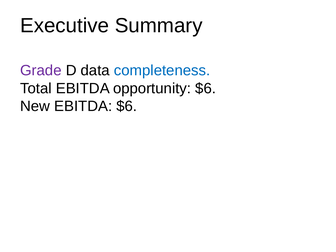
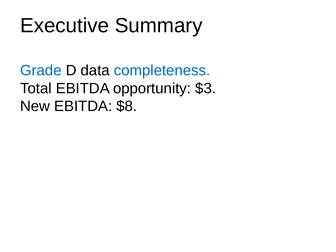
Grade colour: purple -> blue
opportunity $6: $6 -> $3
EBITDA $6: $6 -> $8
